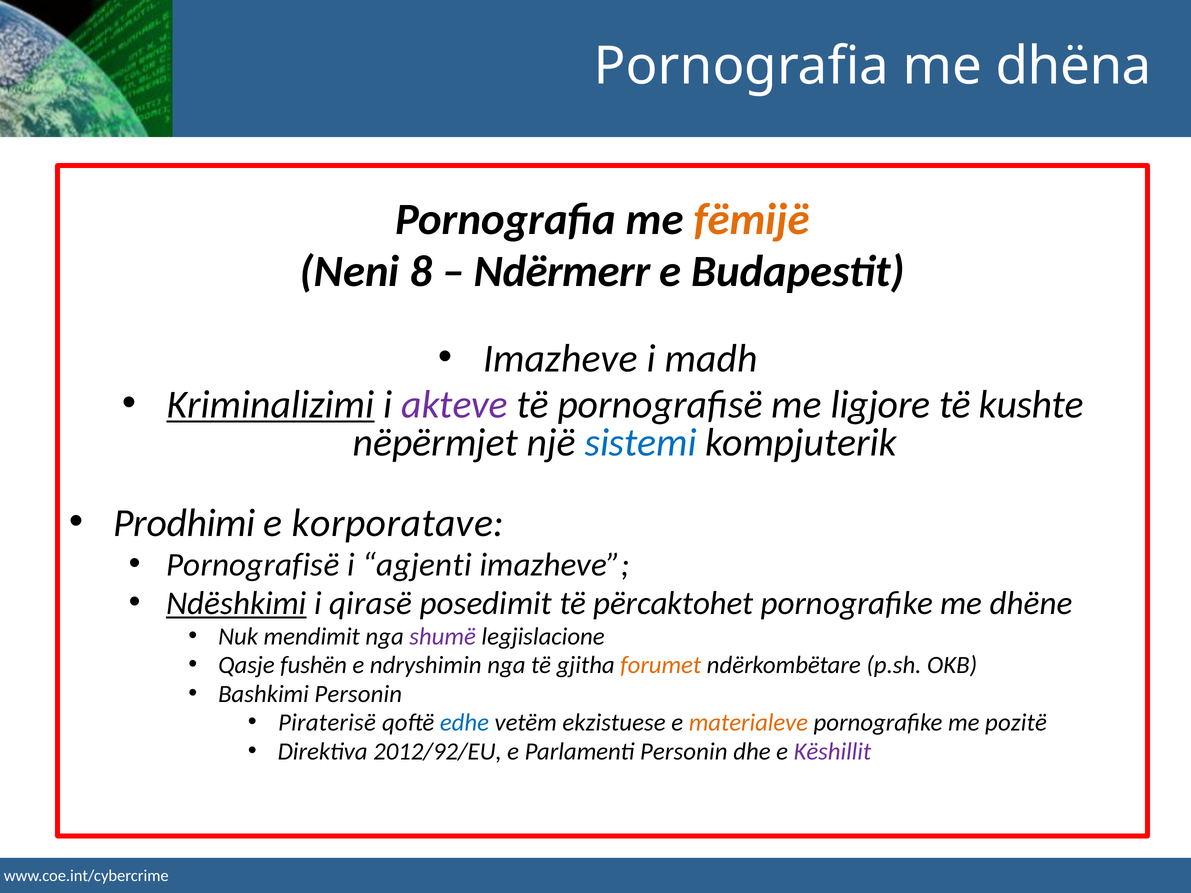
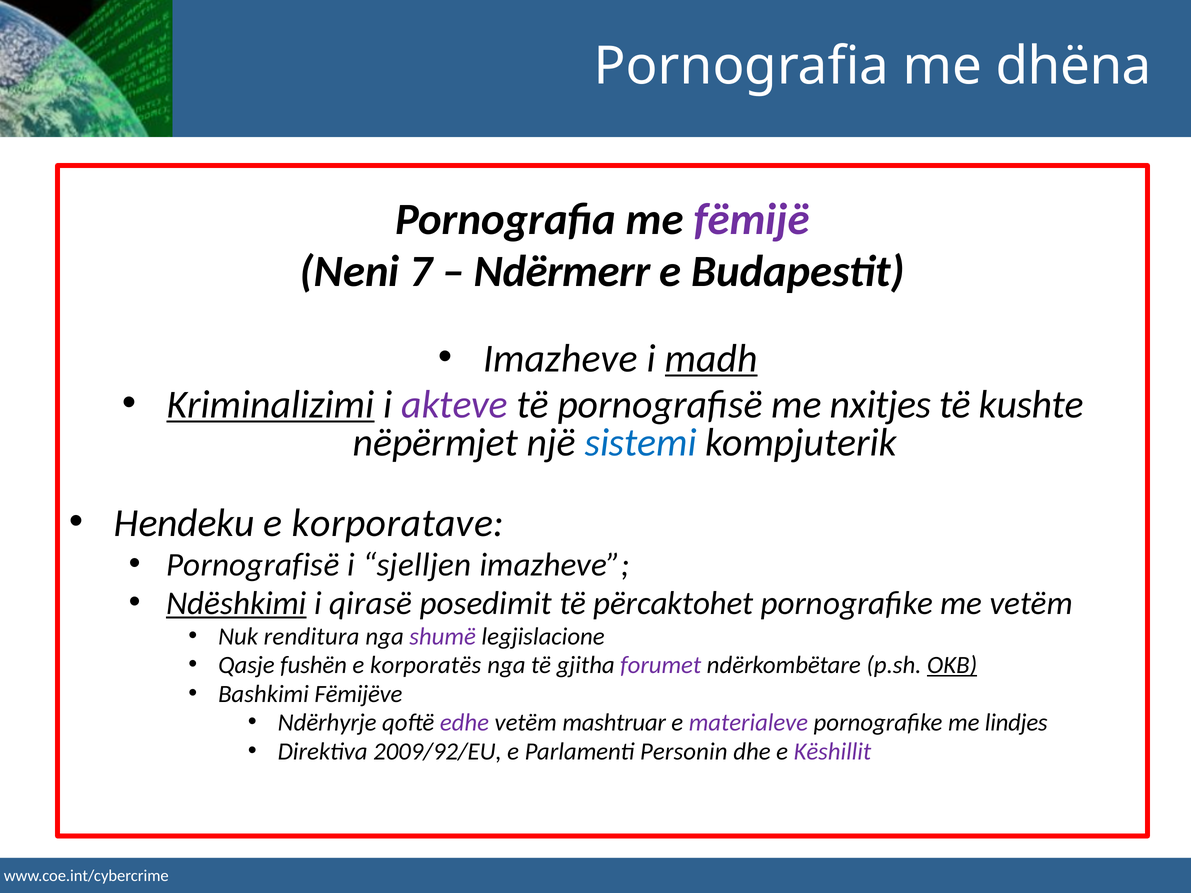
fëmijë colour: orange -> purple
8: 8 -> 7
madh underline: none -> present
ligjore: ligjore -> nxitjes
Prodhimi: Prodhimi -> Hendeku
agjenti: agjenti -> sjelljen
me dhëne: dhëne -> vetëm
mendimit: mendimit -> renditura
ndryshimin: ndryshimin -> korporatës
forumet colour: orange -> purple
OKB underline: none -> present
Bashkimi Personin: Personin -> Fëmijëve
Piraterisë: Piraterisë -> Ndërhyrje
edhe colour: blue -> purple
ekzistuese: ekzistuese -> mashtruar
materialeve colour: orange -> purple
pozitë: pozitë -> lindjes
2012/92/EU: 2012/92/EU -> 2009/92/EU
